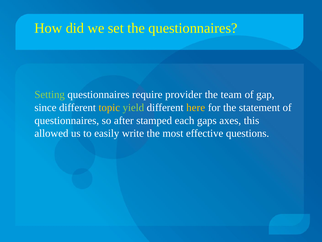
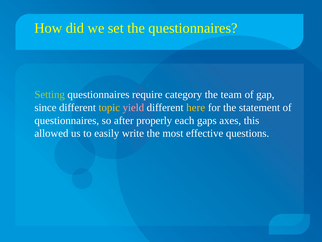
provider: provider -> category
yield colour: light green -> pink
stamped: stamped -> properly
